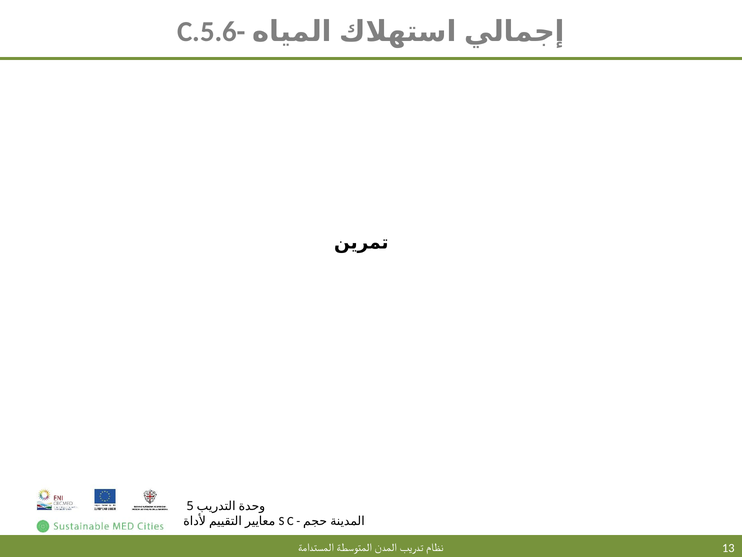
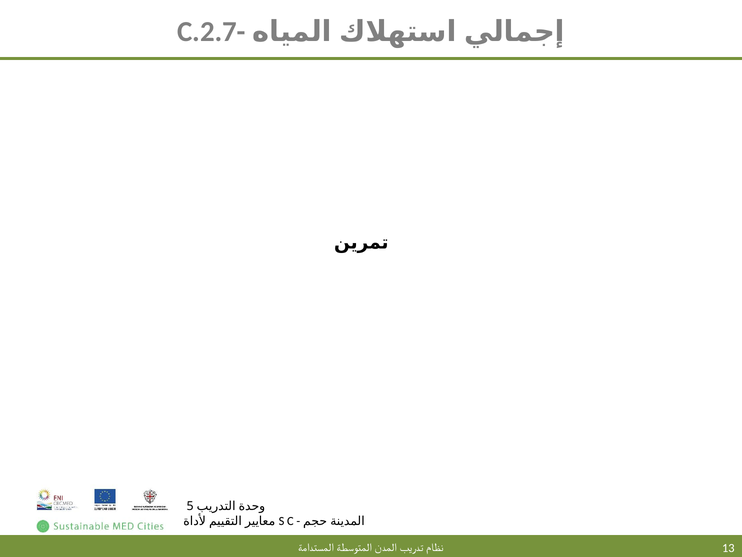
C.5.6-: C.5.6- -> C.2.7-
